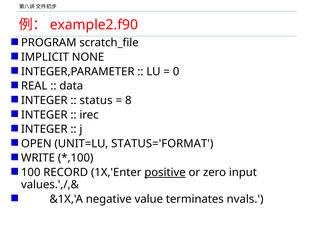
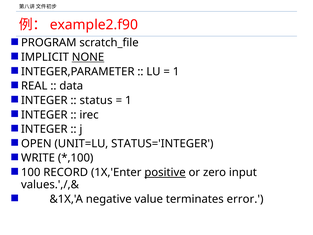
NONE underline: none -> present
0 at (176, 71): 0 -> 1
8 at (128, 100): 8 -> 1
STATUS='FORMAT: STATUS='FORMAT -> STATUS='INTEGER
nvals: nvals -> error
